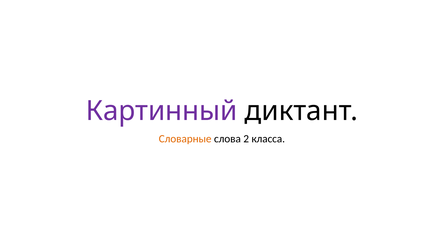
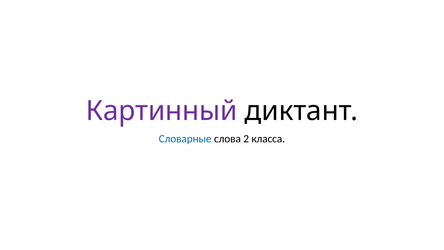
Словарные colour: orange -> blue
